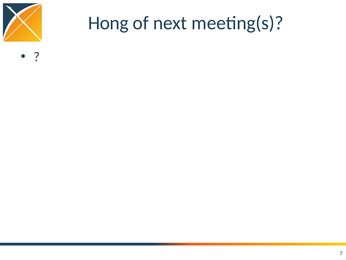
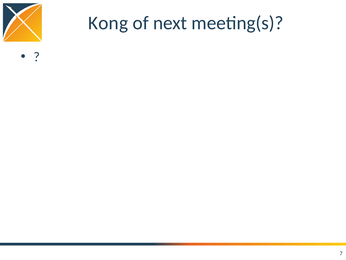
Hong: Hong -> Kong
